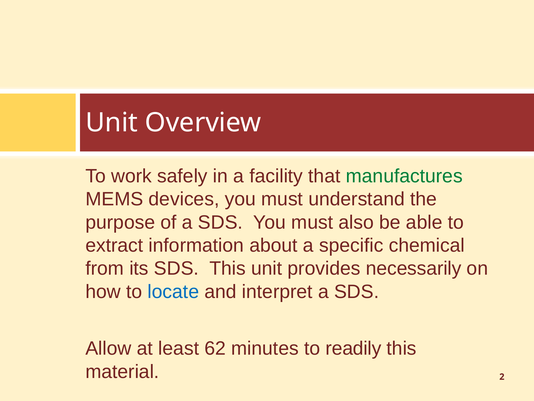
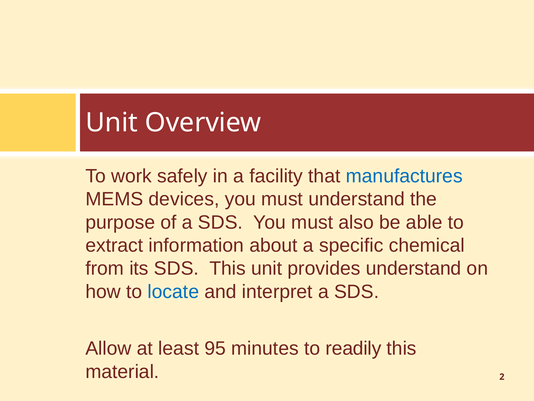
manufactures colour: green -> blue
provides necessarily: necessarily -> understand
62: 62 -> 95
